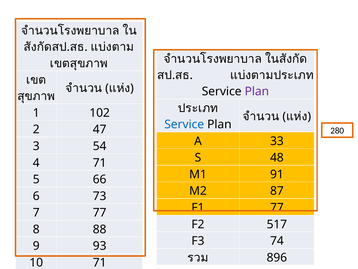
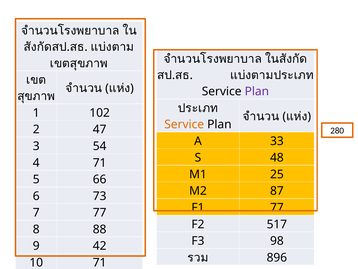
Service at (184, 124) colour: blue -> orange
91: 91 -> 25
74: 74 -> 98
93: 93 -> 42
